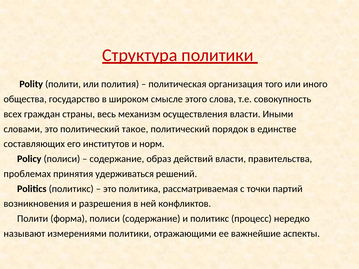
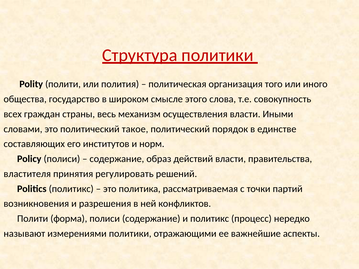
проблемах: проблемах -> властителя
удерживаться: удерживаться -> регулировать
